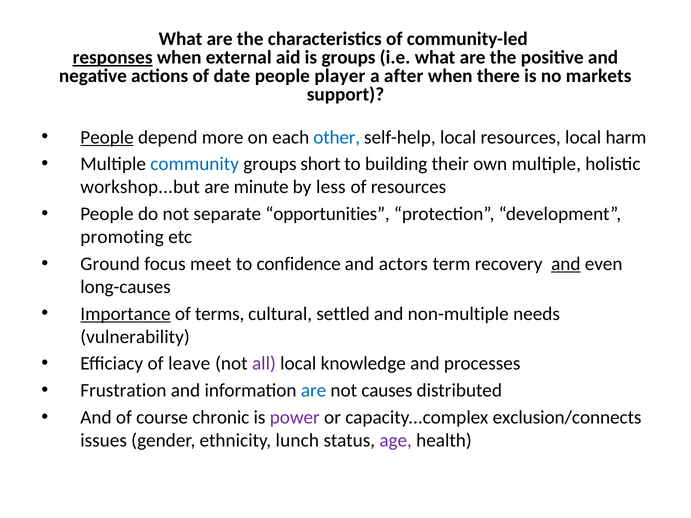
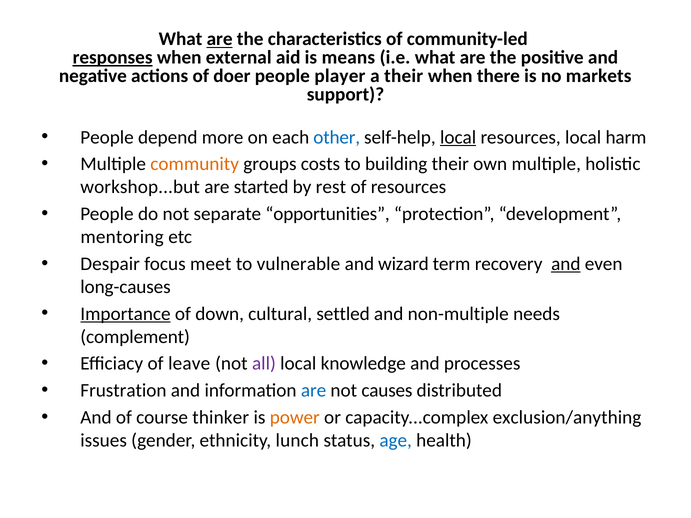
are at (220, 39) underline: none -> present
is groups: groups -> means
date: date -> doer
a after: after -> their
People at (107, 137) underline: present -> none
local at (458, 137) underline: none -> present
community colour: blue -> orange
short: short -> costs
minute: minute -> started
less: less -> rest
promoting: promoting -> mentoring
Ground: Ground -> Despair
confidence: confidence -> vulnerable
actors: actors -> wizard
terms: terms -> down
vulnerability: vulnerability -> complement
chronic: chronic -> thinker
power colour: purple -> orange
exclusion/connects: exclusion/connects -> exclusion/anything
age colour: purple -> blue
